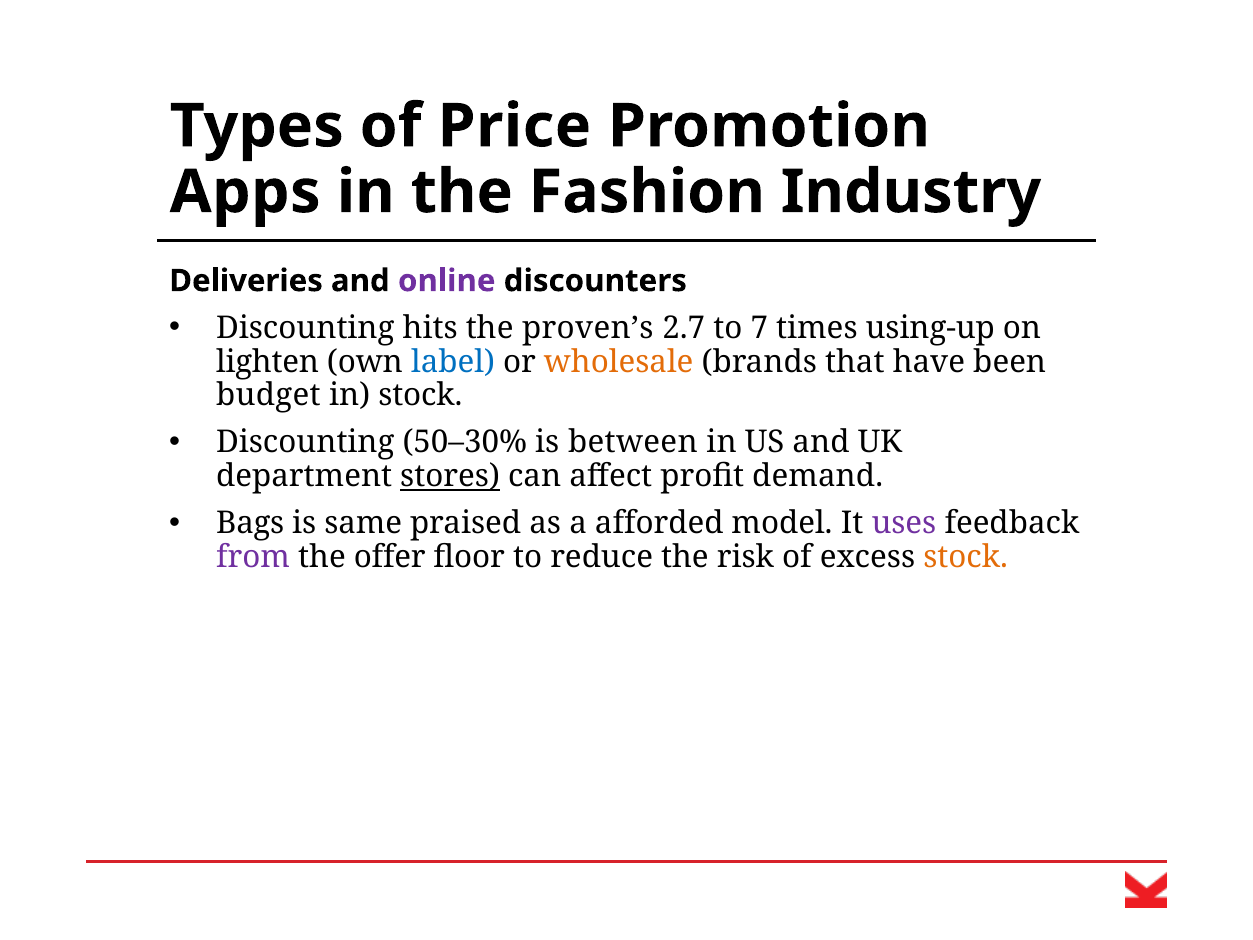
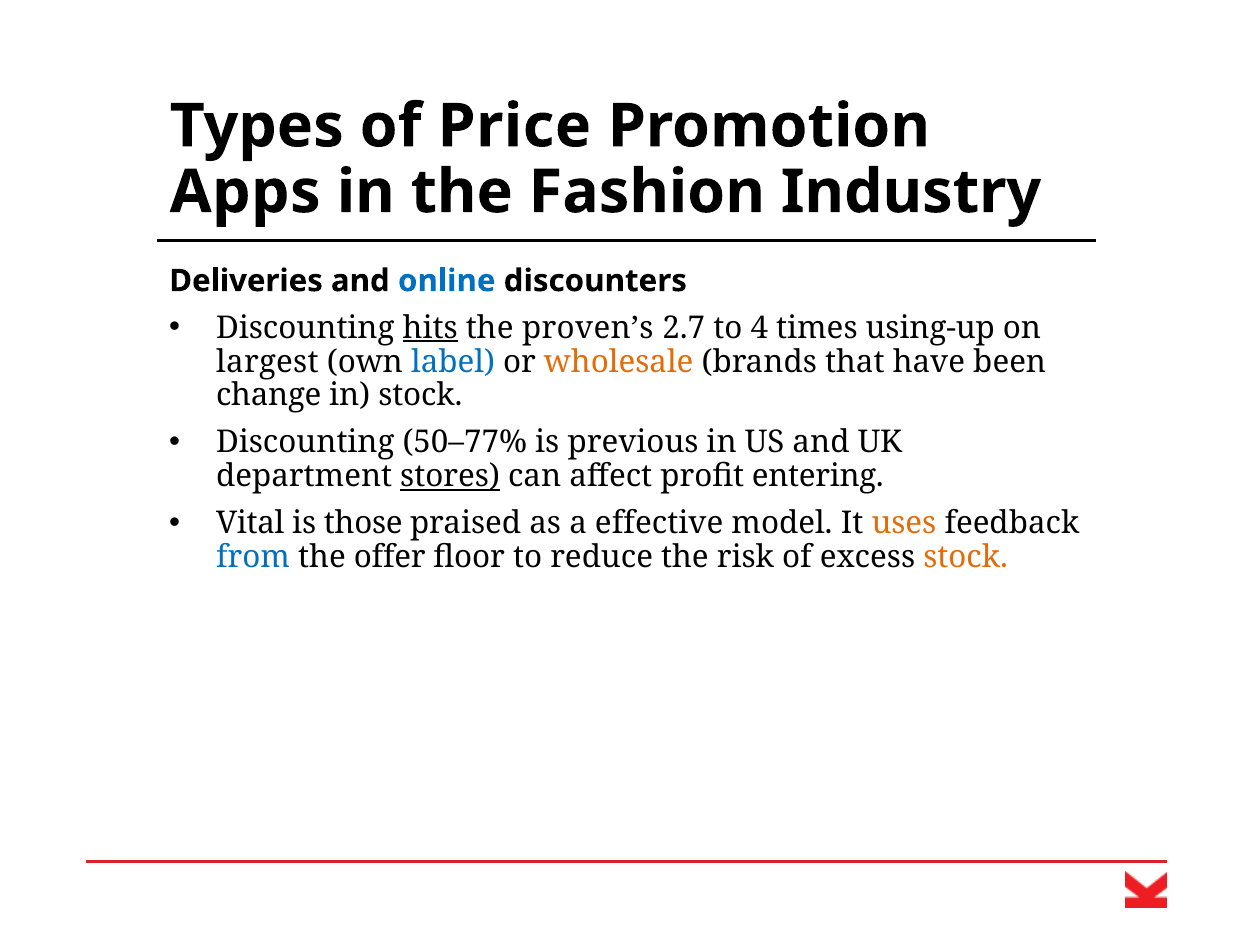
online colour: purple -> blue
hits underline: none -> present
7: 7 -> 4
lighten: lighten -> largest
budget: budget -> change
50–30%: 50–30% -> 50–77%
between: between -> previous
demand: demand -> entering
Bags: Bags -> Vital
same: same -> those
afforded: afforded -> effective
uses colour: purple -> orange
from colour: purple -> blue
